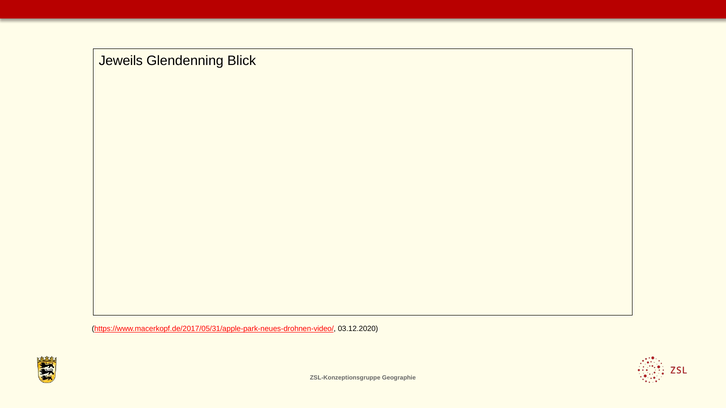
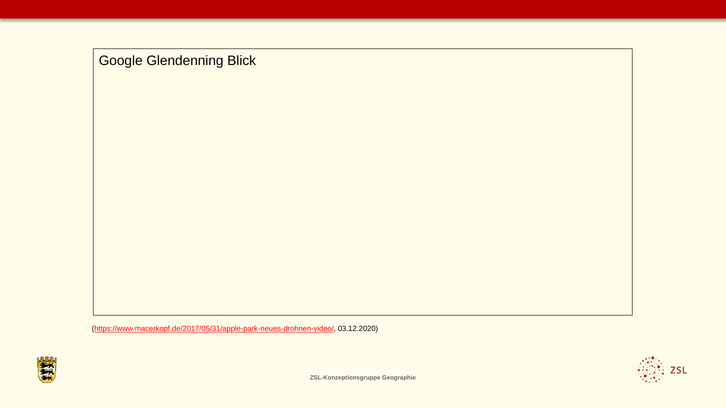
Jeweils: Jeweils -> Google
